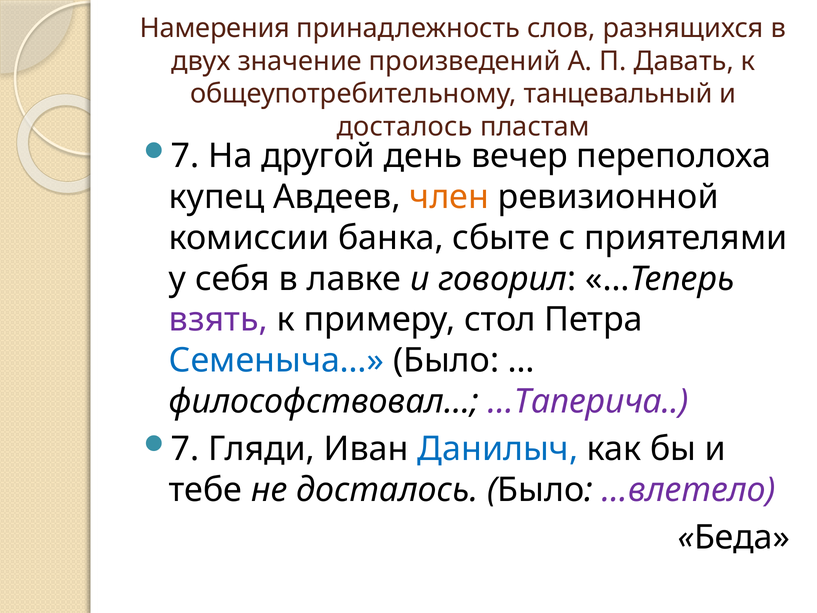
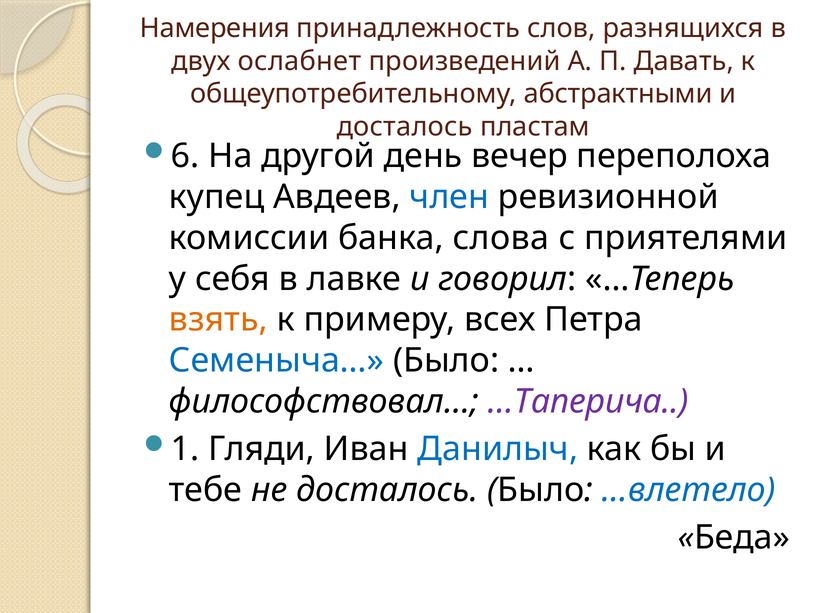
значение: значение -> ослабнет
танцевальный: танцевальный -> абстрактными
7 at (185, 156): 7 -> 6
член colour: orange -> blue
сбыте: сбыте -> слова
взять colour: purple -> orange
стол: стол -> всех
7 at (185, 449): 7 -> 1
…влетело colour: purple -> blue
